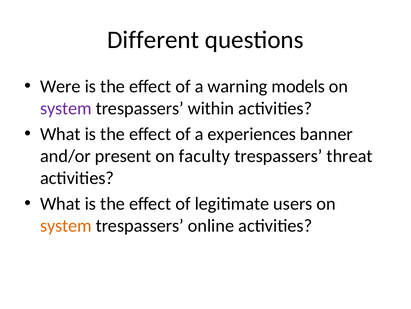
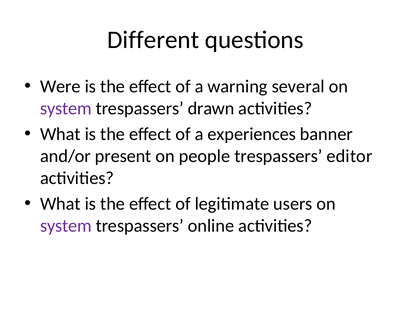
models: models -> several
within: within -> drawn
faculty: faculty -> people
threat: threat -> editor
system at (66, 225) colour: orange -> purple
